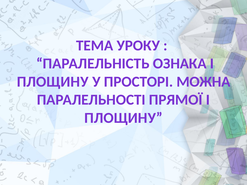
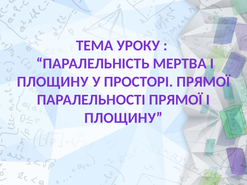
ОЗНАКА: ОЗНАКА -> МЕРТВА
ПРОСТОРІ МОЖНА: МОЖНА -> ПРЯМОЇ
